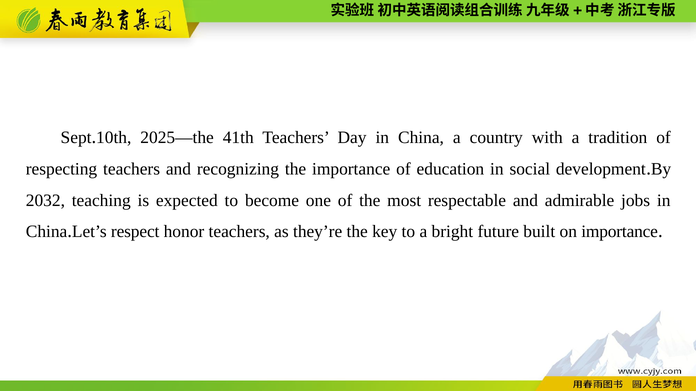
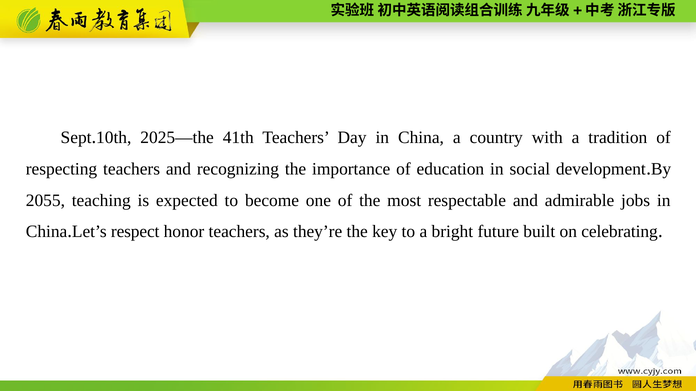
2032: 2032 -> 2055
on importance: importance -> celebrating
